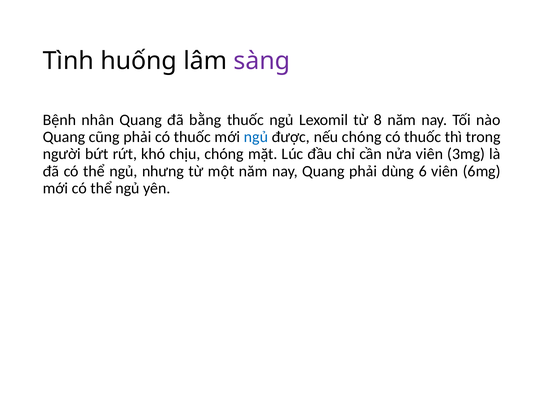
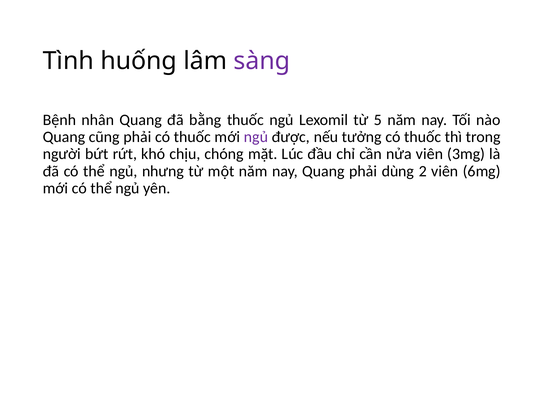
8: 8 -> 5
ngủ at (256, 137) colour: blue -> purple
nếu chóng: chóng -> tưởng
6: 6 -> 2
